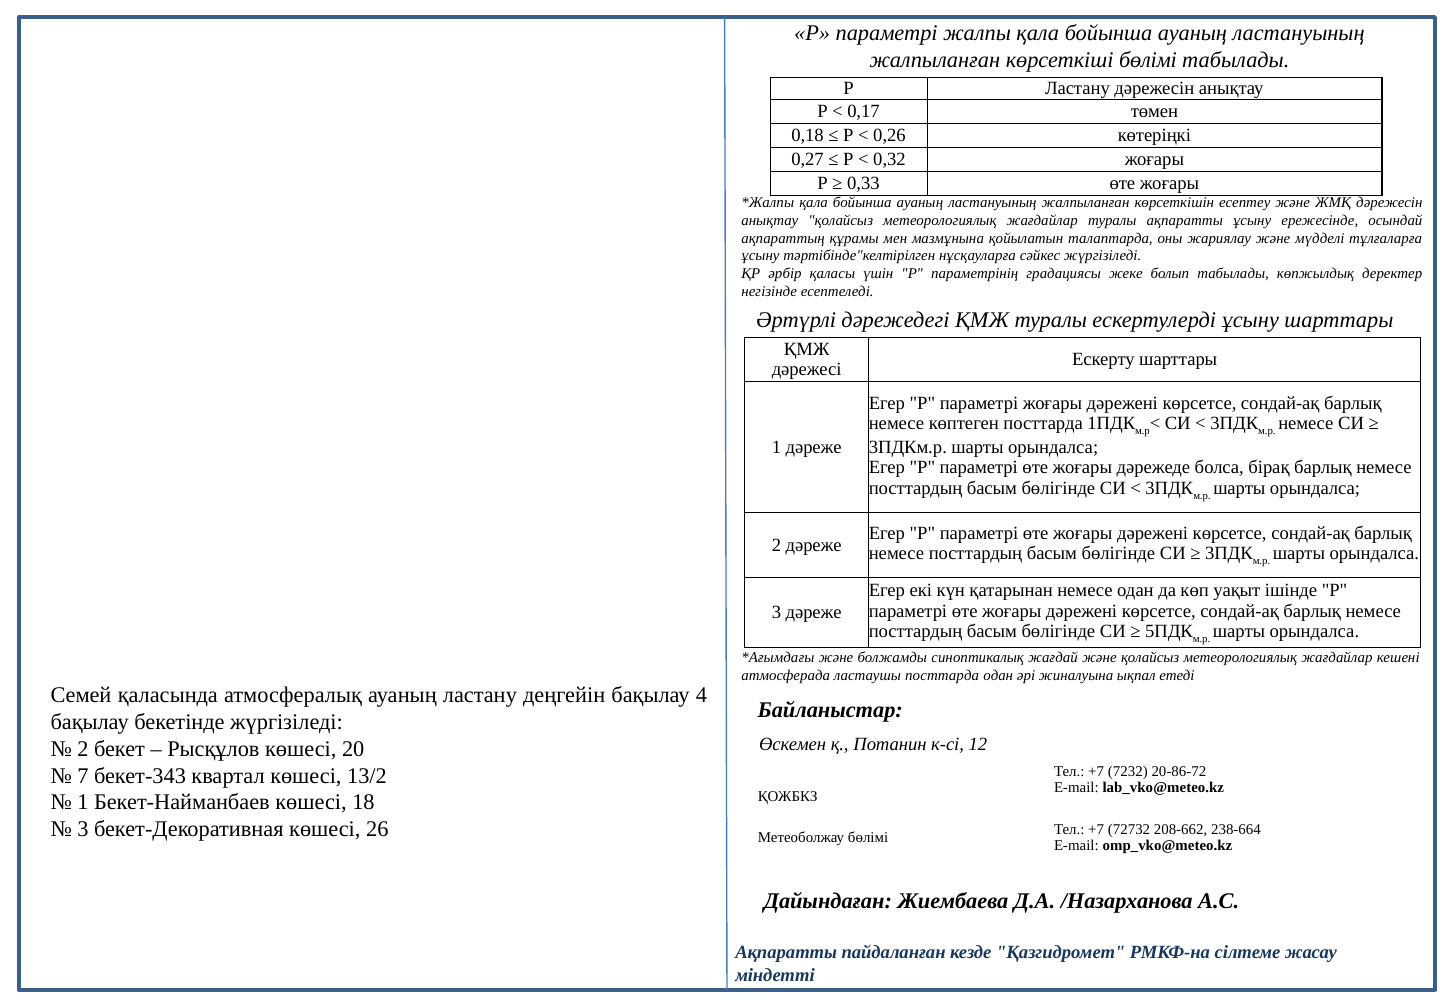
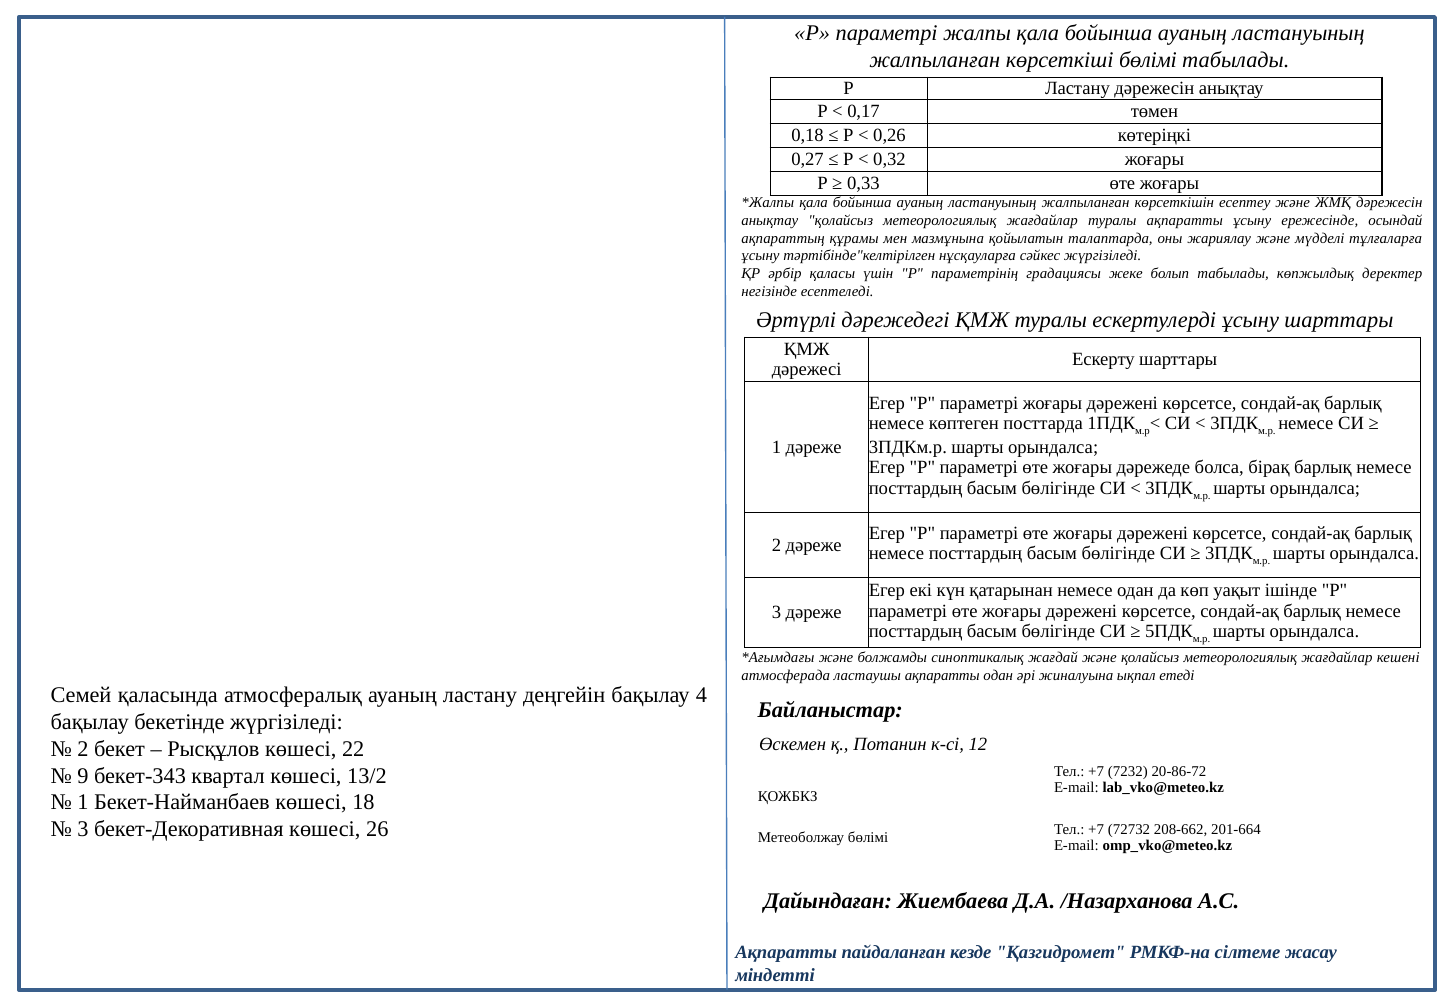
ластаушы посттарда: посттарда -> ақпаратты
20: 20 -> 22
7: 7 -> 9
238-664: 238-664 -> 201-664
